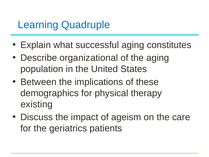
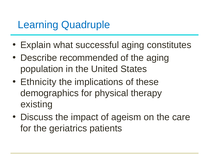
organizational: organizational -> recommended
Between: Between -> Ethnicity
